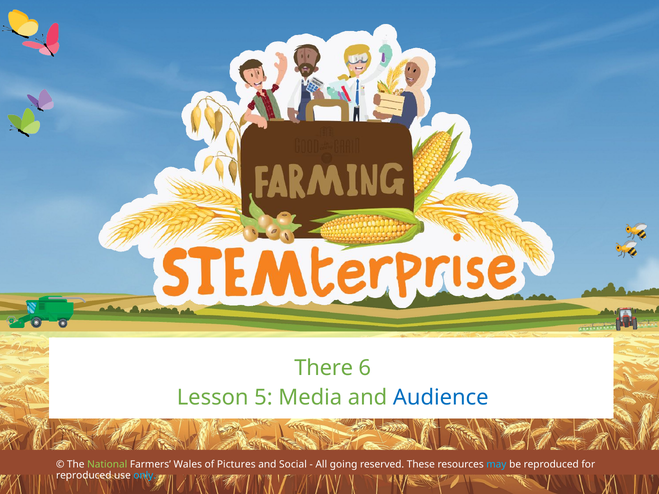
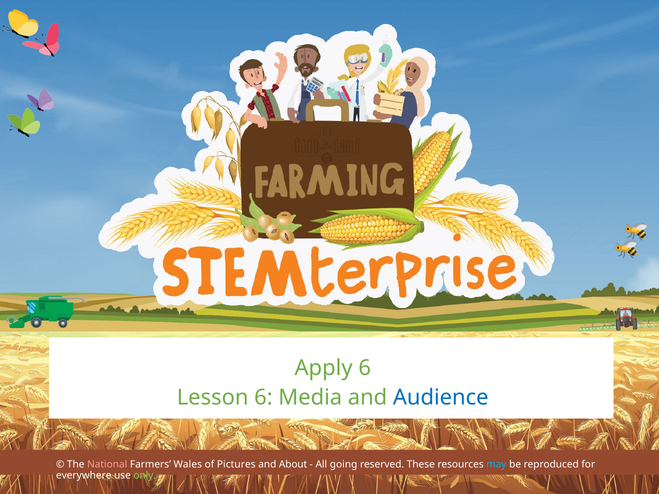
There: There -> Apply
Lesson 5: 5 -> 6
National colour: light green -> pink
Social: Social -> About
reproduced at (84, 476): reproduced -> everywhere
only colour: light blue -> light green
